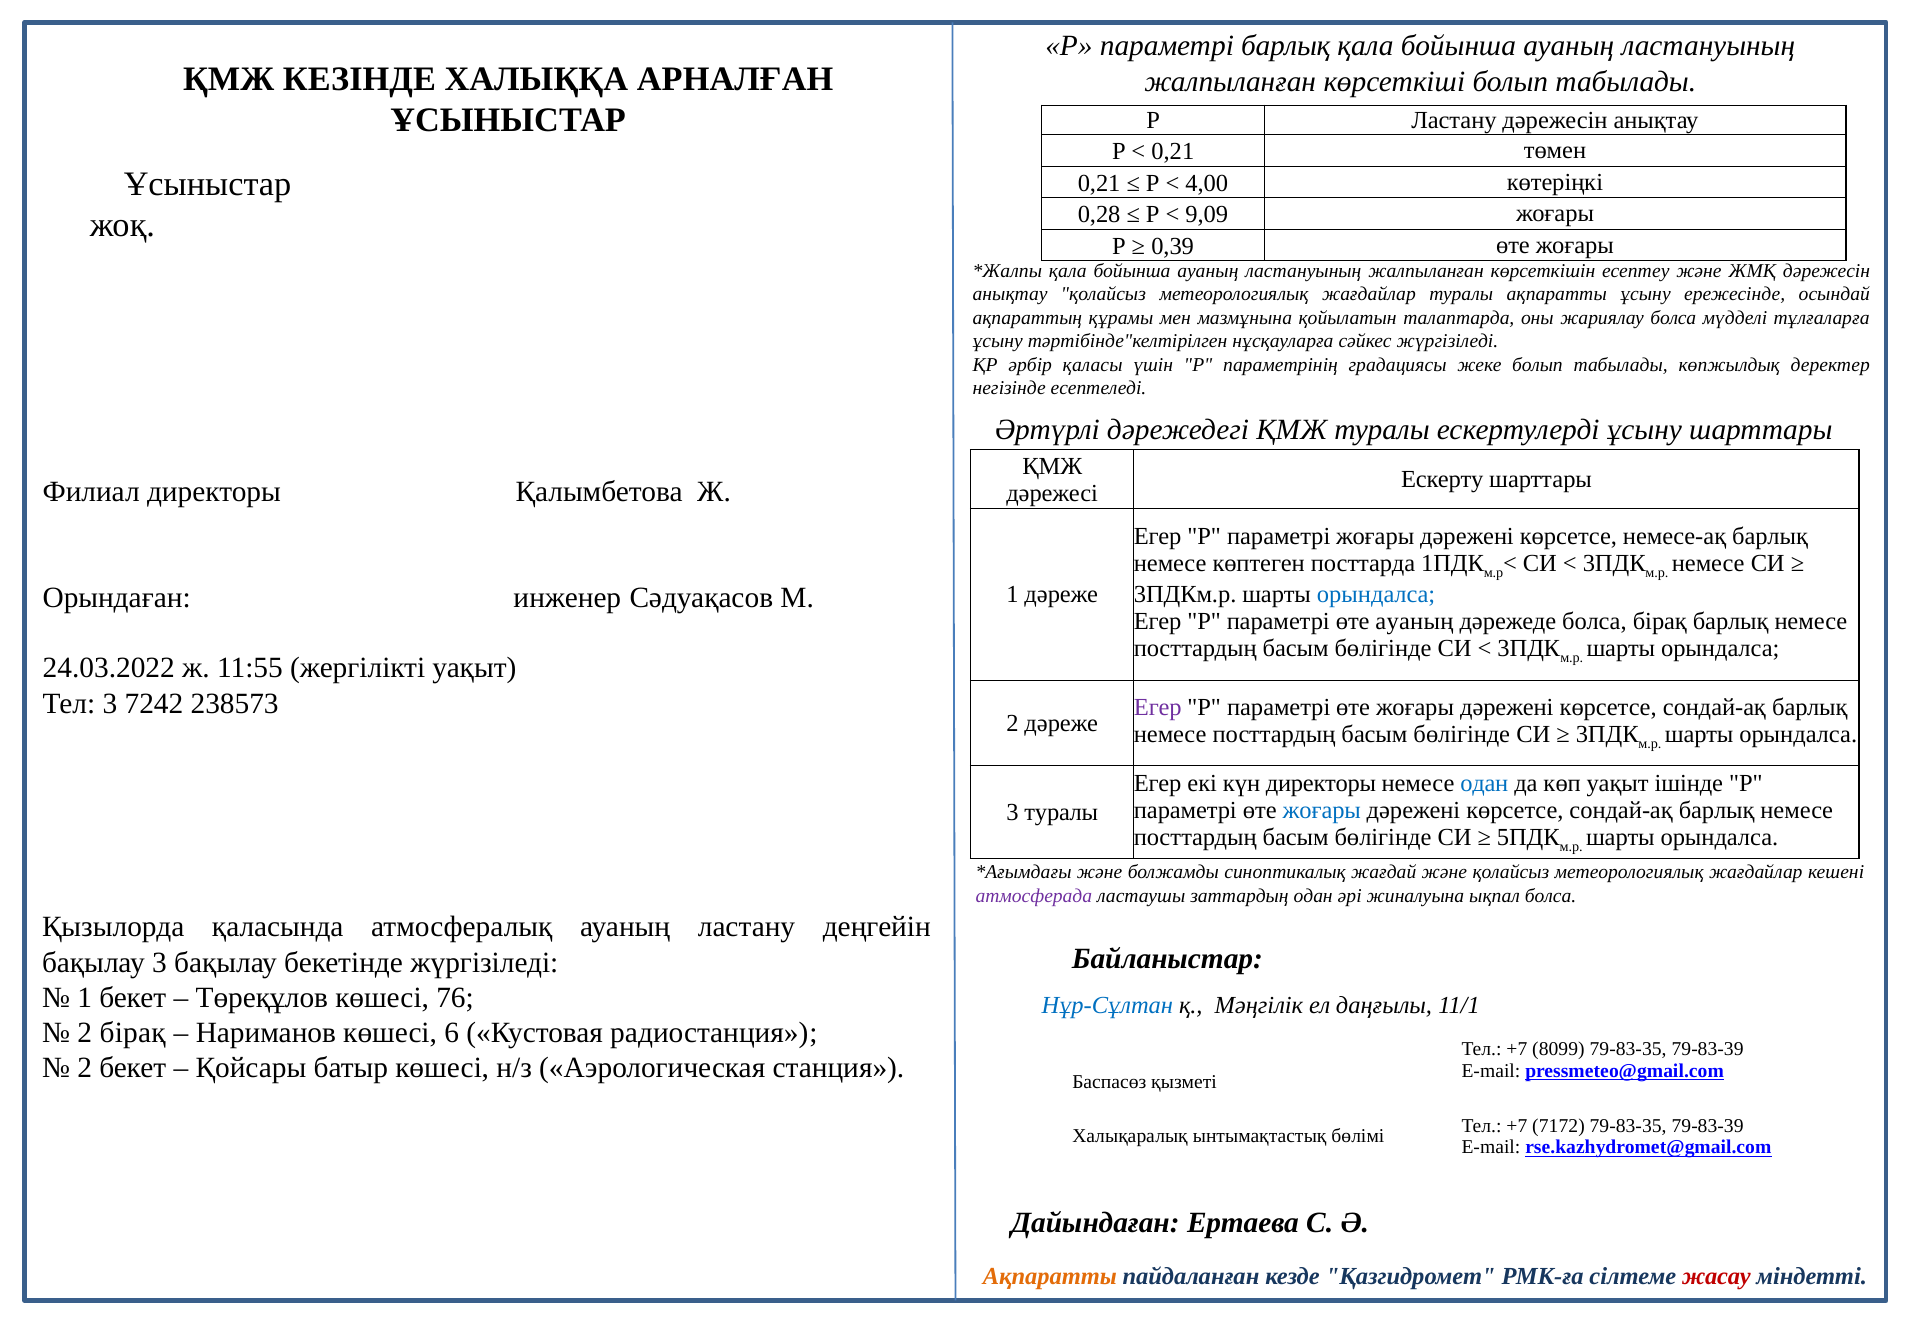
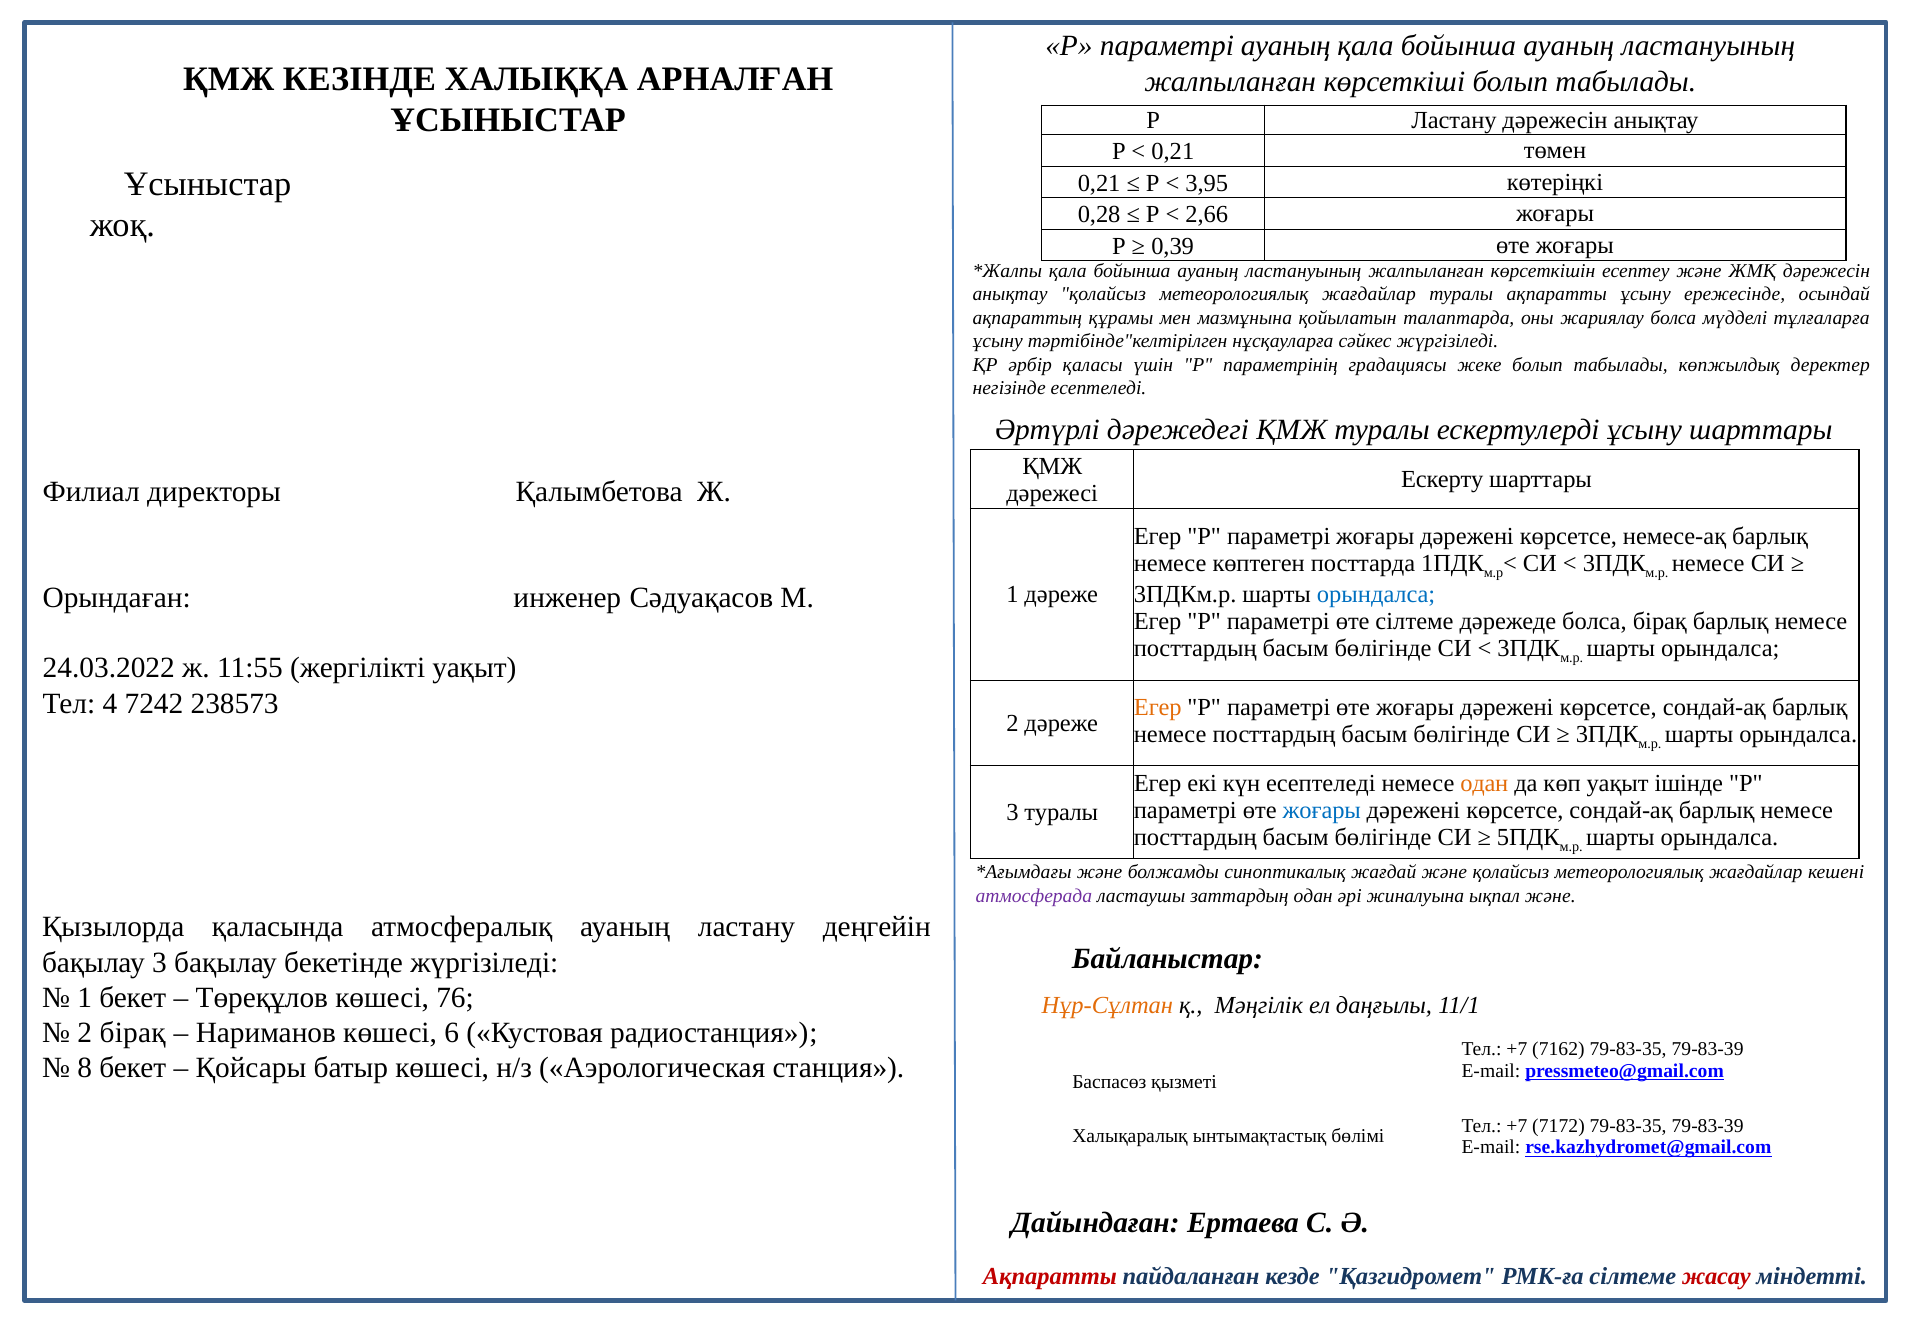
параметрі барлық: барлық -> ауаның
4,00: 4,00 -> 3,95
9,09: 9,09 -> 2,66
өте ауаның: ауаның -> сілтеме
Тел 3: 3 -> 4
Егер at (1158, 708) colour: purple -> orange
күн директоры: директоры -> есептеледі
одан at (1484, 783) colour: blue -> orange
ықпал болса: болса -> және
Нұр-Сұлтан colour: blue -> orange
8099: 8099 -> 7162
2 at (85, 1068): 2 -> 8
Ақпаратты at (1050, 1276) colour: orange -> red
